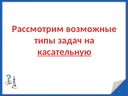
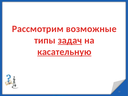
задач underline: none -> present
